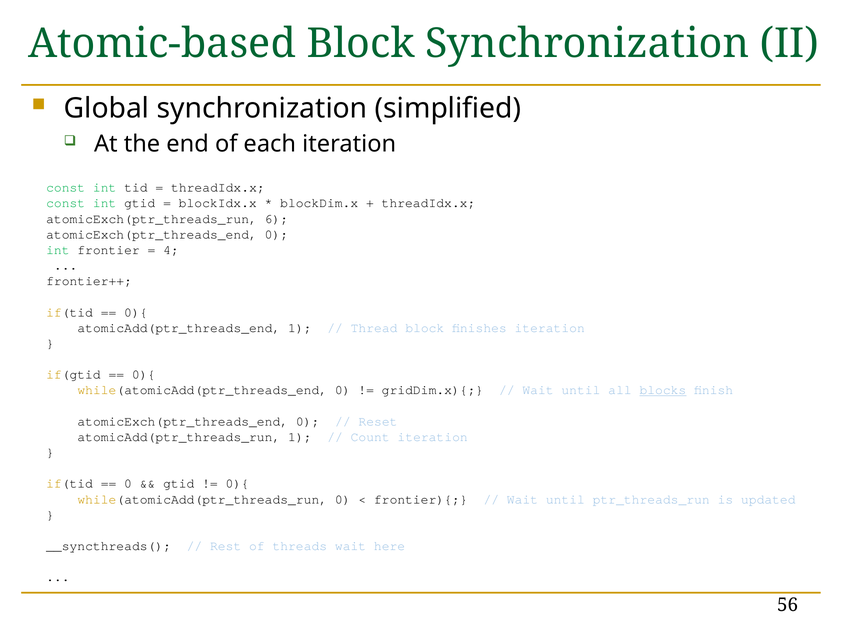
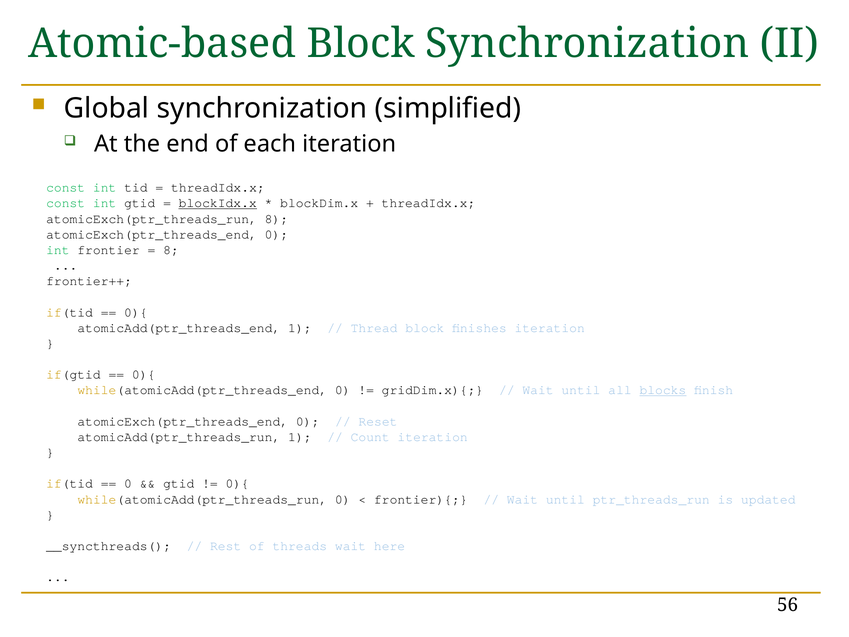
blockIdx.x underline: none -> present
atomicExch(ptr_threads_run 6: 6 -> 8
4 at (171, 250): 4 -> 8
